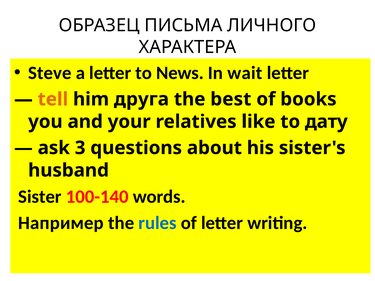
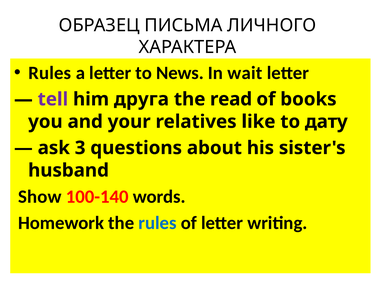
Steve at (50, 73): Steve -> Rules
tell colour: orange -> purple
best: best -> read
Sister: Sister -> Show
Например: Например -> Homework
